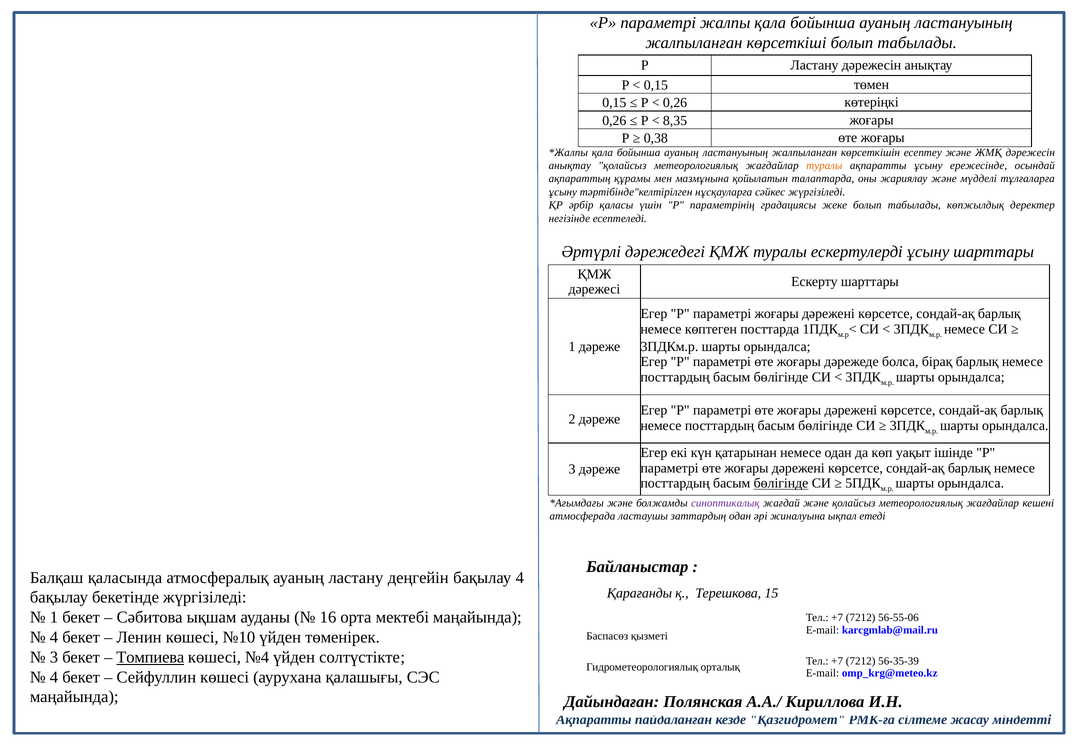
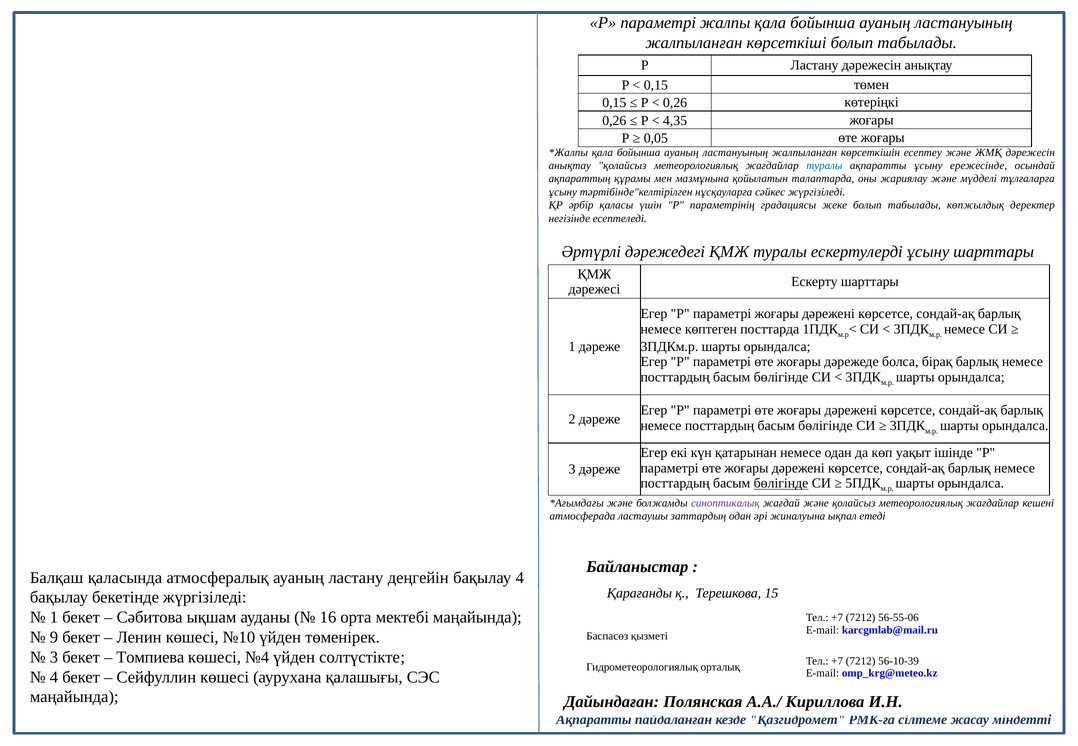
8,35: 8,35 -> 4,35
0,38: 0,38 -> 0,05
туралы at (824, 166) colour: orange -> blue
4 at (54, 638): 4 -> 9
Томпиева underline: present -> none
56-35-39: 56-35-39 -> 56-10-39
